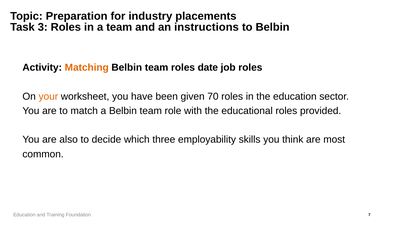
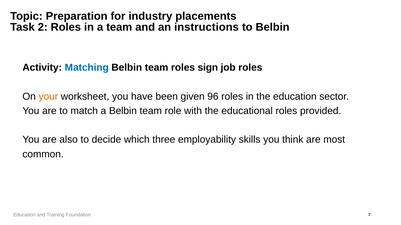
3: 3 -> 2
Matching colour: orange -> blue
date: date -> sign
70: 70 -> 96
